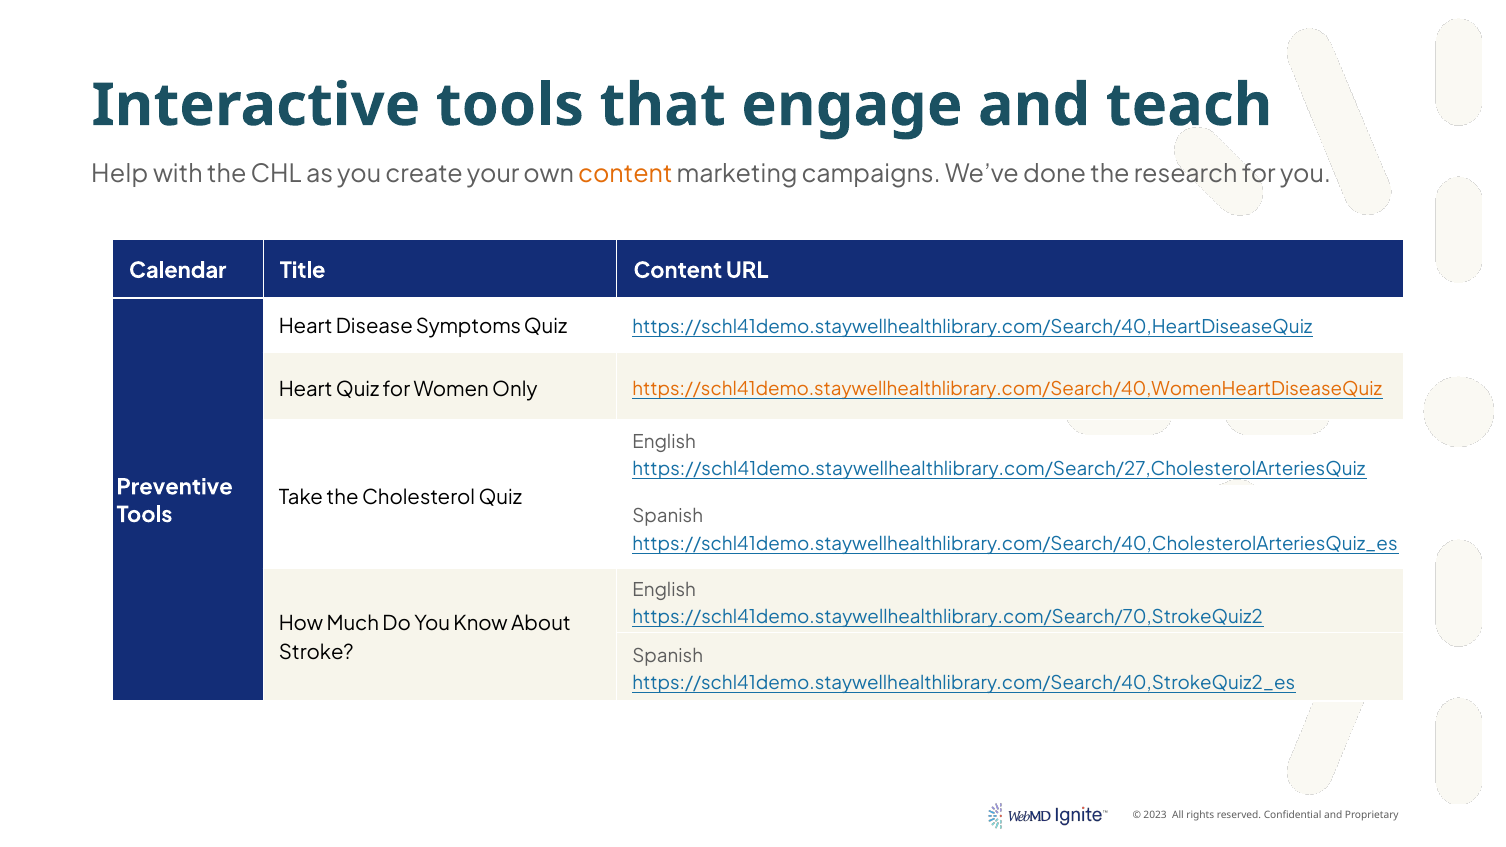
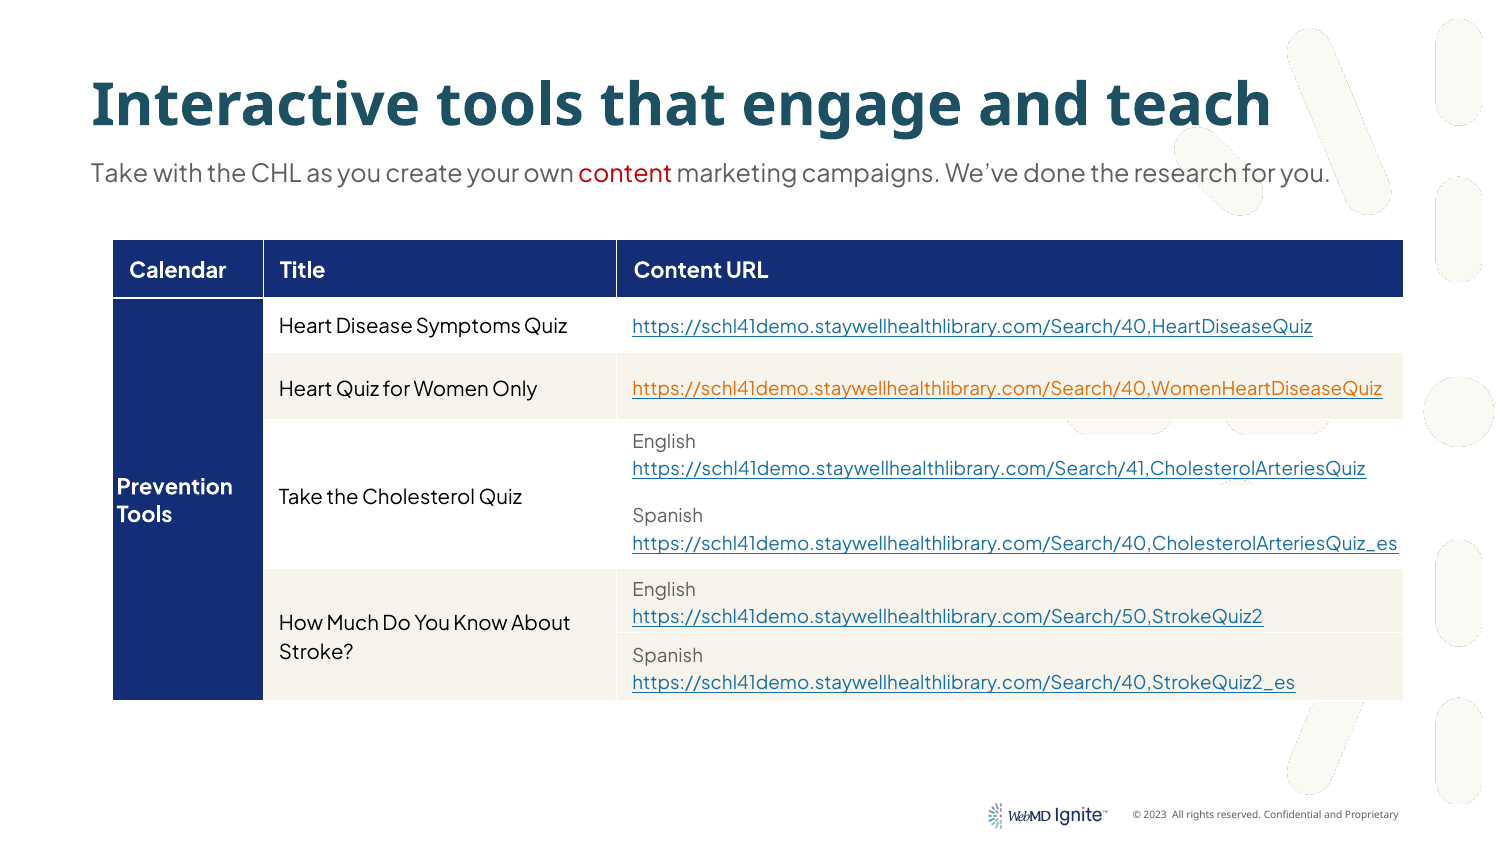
Help at (120, 174): Help -> Take
content at (625, 174) colour: orange -> red
https://schl41demo.staywellhealthlibrary.com/Search/27,CholesterolArteriesQuiz: https://schl41demo.staywellhealthlibrary.com/Search/27,CholesterolArteriesQuiz -> https://schl41demo.staywellhealthlibrary.com/Search/41,CholesterolArteriesQuiz
Preventive: Preventive -> Prevention
https://schl41demo.staywellhealthlibrary.com/Search/70,StrokeQuiz2: https://schl41demo.staywellhealthlibrary.com/Search/70,StrokeQuiz2 -> https://schl41demo.staywellhealthlibrary.com/Search/50,StrokeQuiz2
